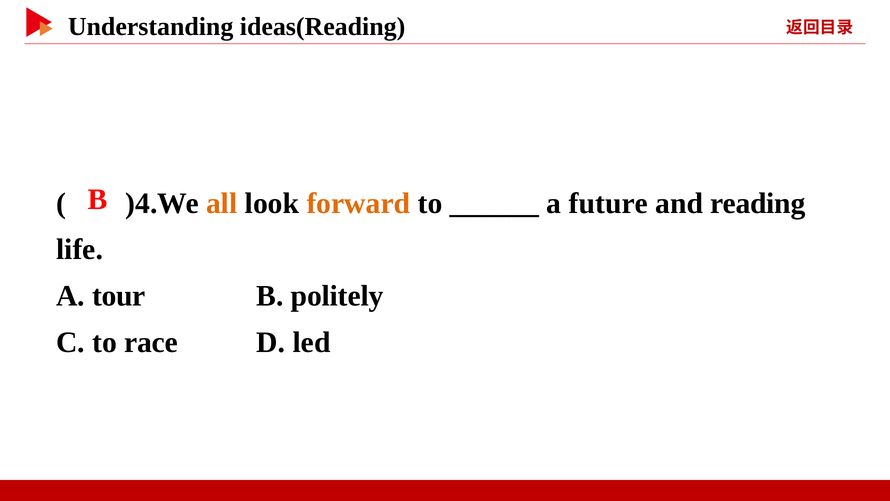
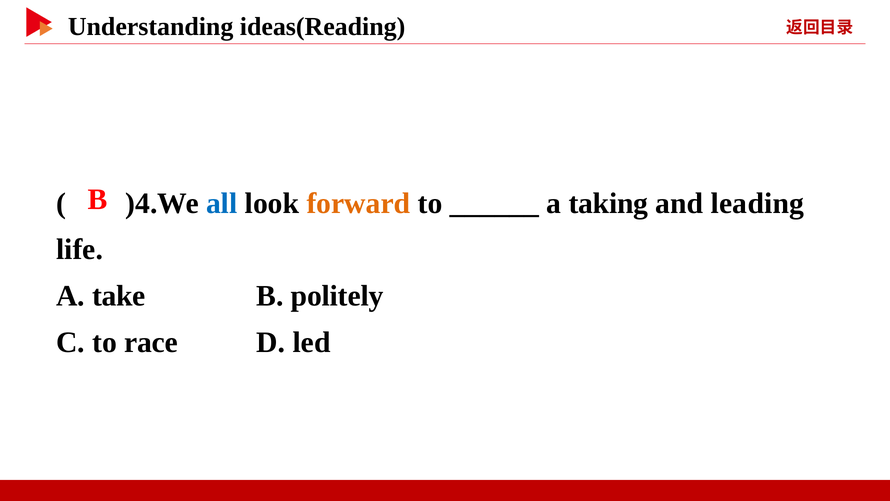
all colour: orange -> blue
future: future -> taking
reading: reading -> leading
tour: tour -> take
